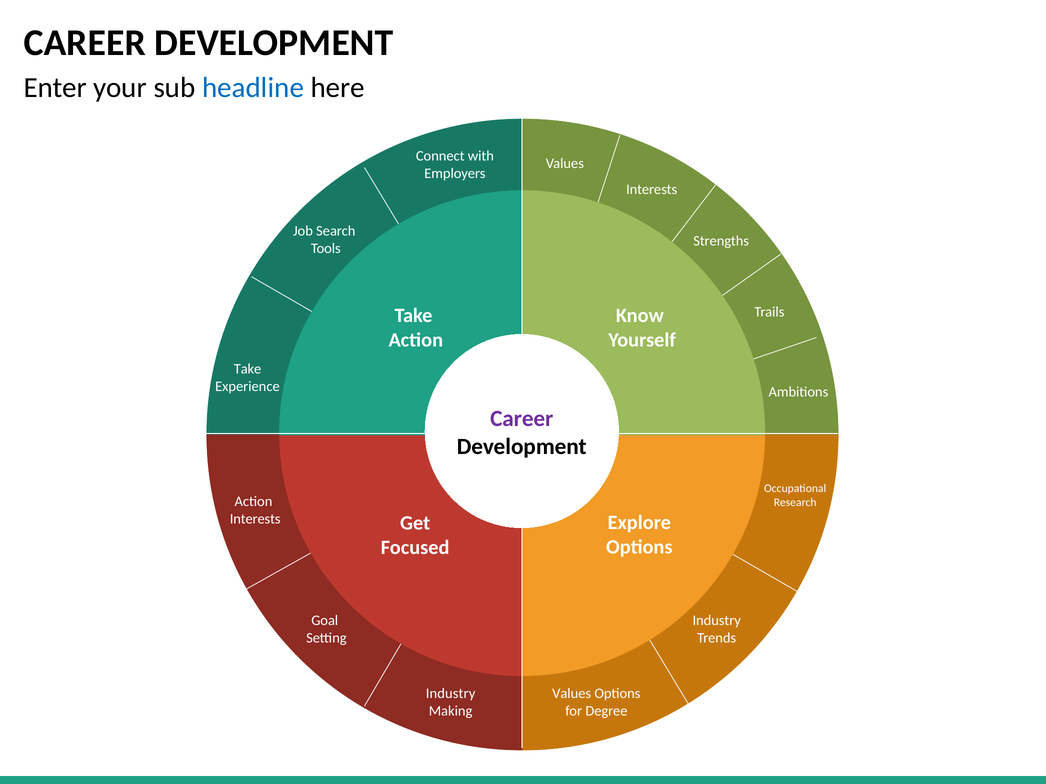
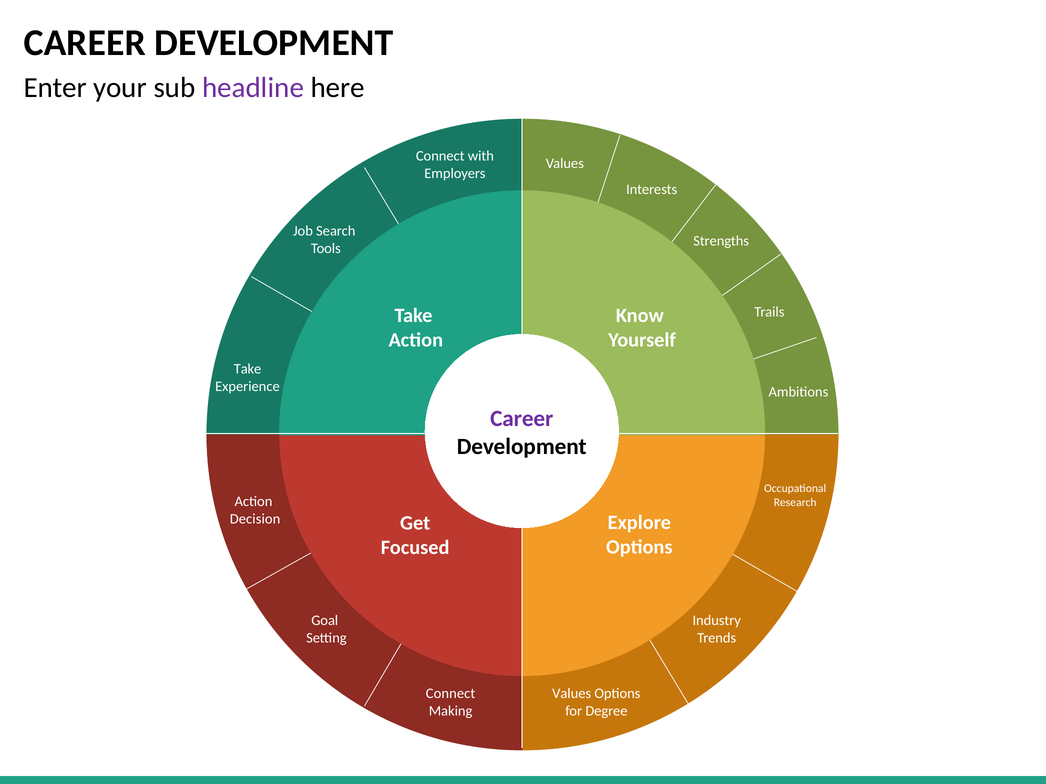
headline colour: blue -> purple
Interests at (255, 519): Interests -> Decision
Industry at (451, 694): Industry -> Connect
